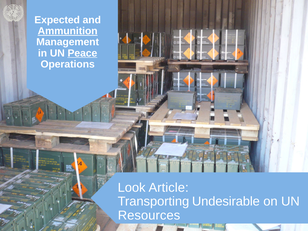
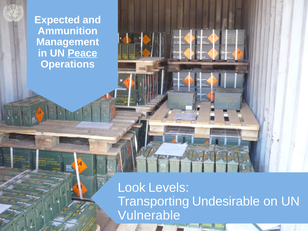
Ammunition underline: present -> none
Article: Article -> Levels
Resources: Resources -> Vulnerable
